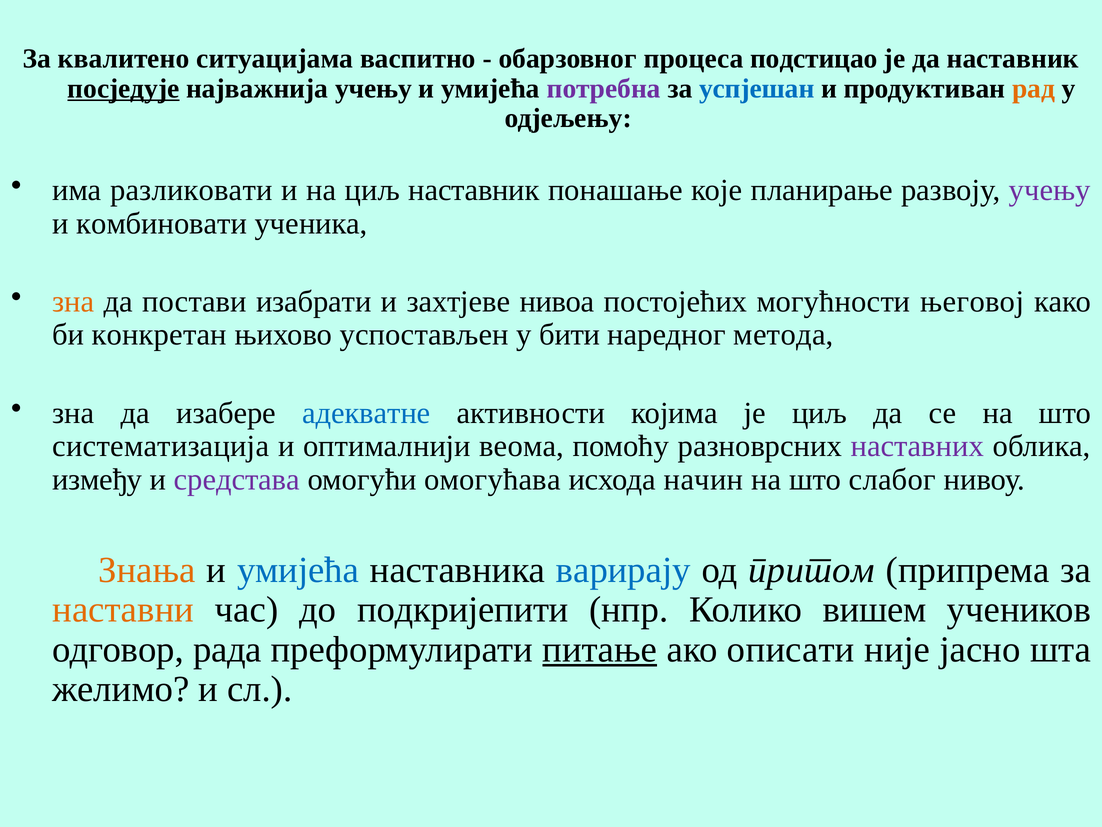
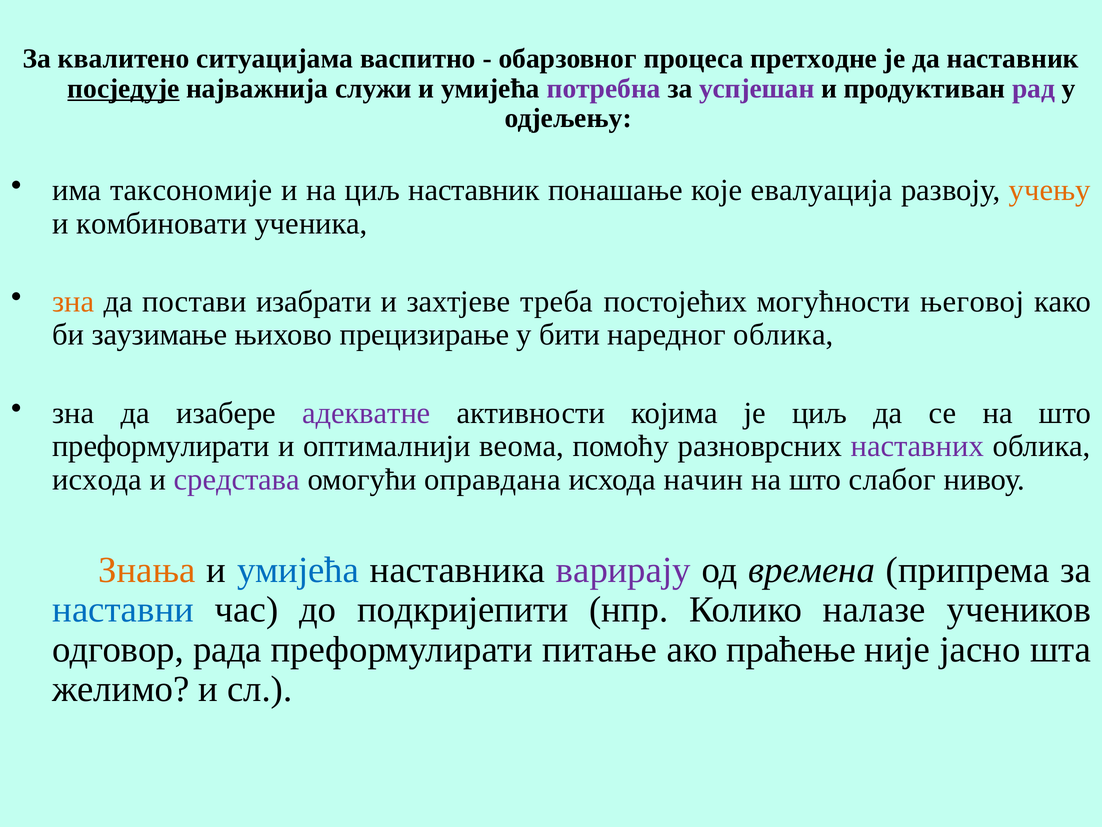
подстицао: подстицао -> претходне
најважнија учењу: учењу -> служи
успјешан colour: blue -> purple
рад colour: orange -> purple
разликовати: разликовати -> таксономије
планирање: планирање -> евалуација
учењу at (1050, 190) colour: purple -> orange
нивоа: нивоа -> треба
конкретан: конкретан -> заузимање
успостављен: успостављен -> прецизирање
наредног метода: метода -> облика
адекватне colour: blue -> purple
систематизација at (161, 446): систематизација -> преформулирати
између at (97, 479): између -> исхода
омогућава: омогућава -> оправдана
варирају colour: blue -> purple
притом: притом -> времена
наставни colour: orange -> blue
вишем: вишем -> налазе
питање underline: present -> none
описати: описати -> праћење
